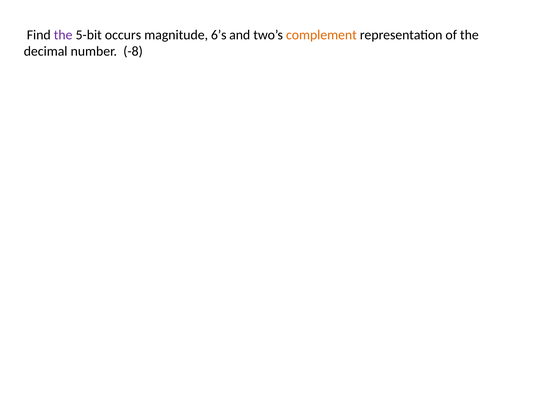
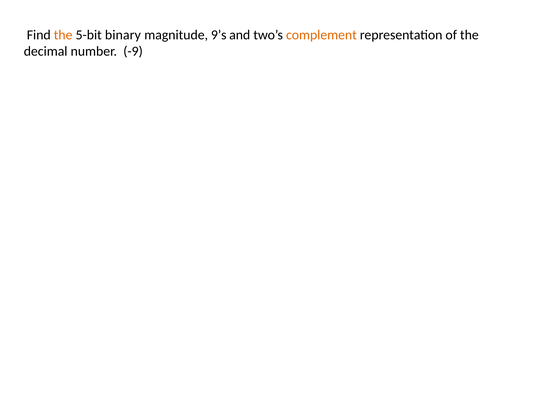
the at (63, 35) colour: purple -> orange
occurs: occurs -> binary
6’s: 6’s -> 9’s
-8: -8 -> -9
